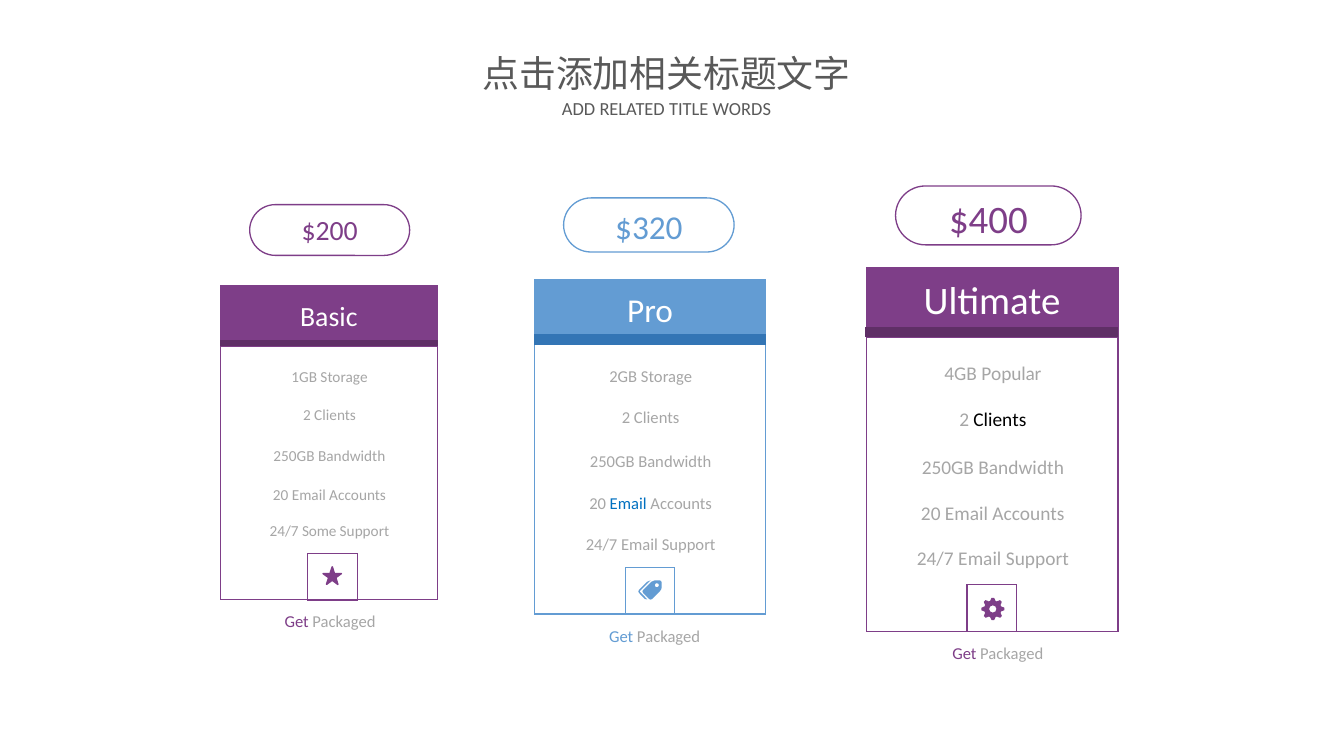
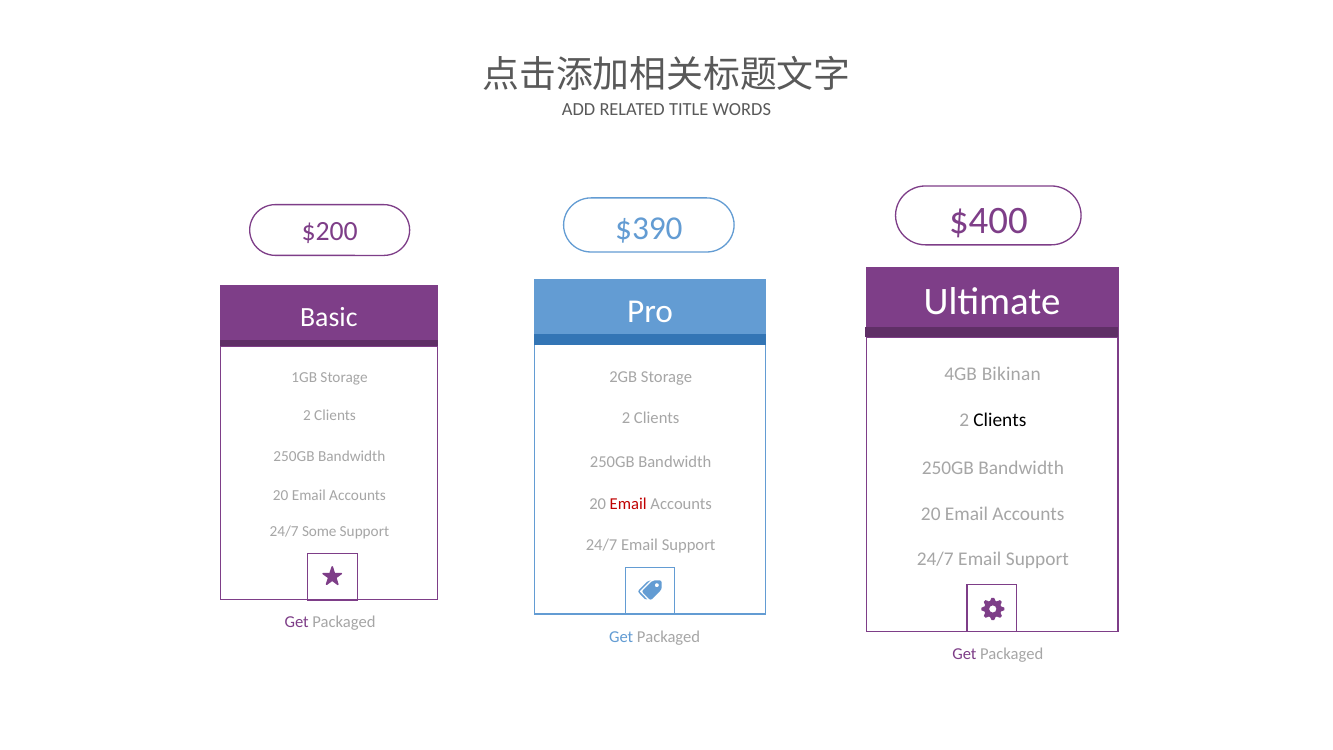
$320: $320 -> $390
Popular: Popular -> Bikinan
Email at (628, 504) colour: blue -> red
